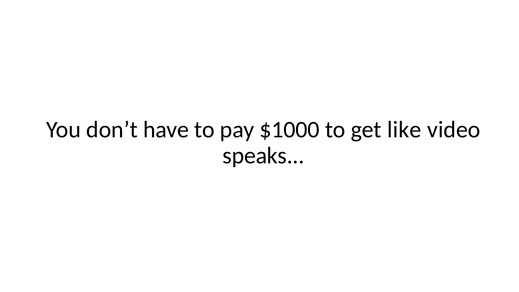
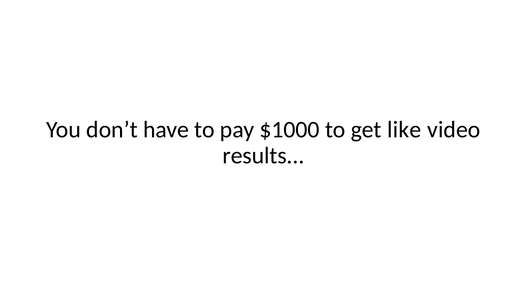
speaks: speaks -> results
